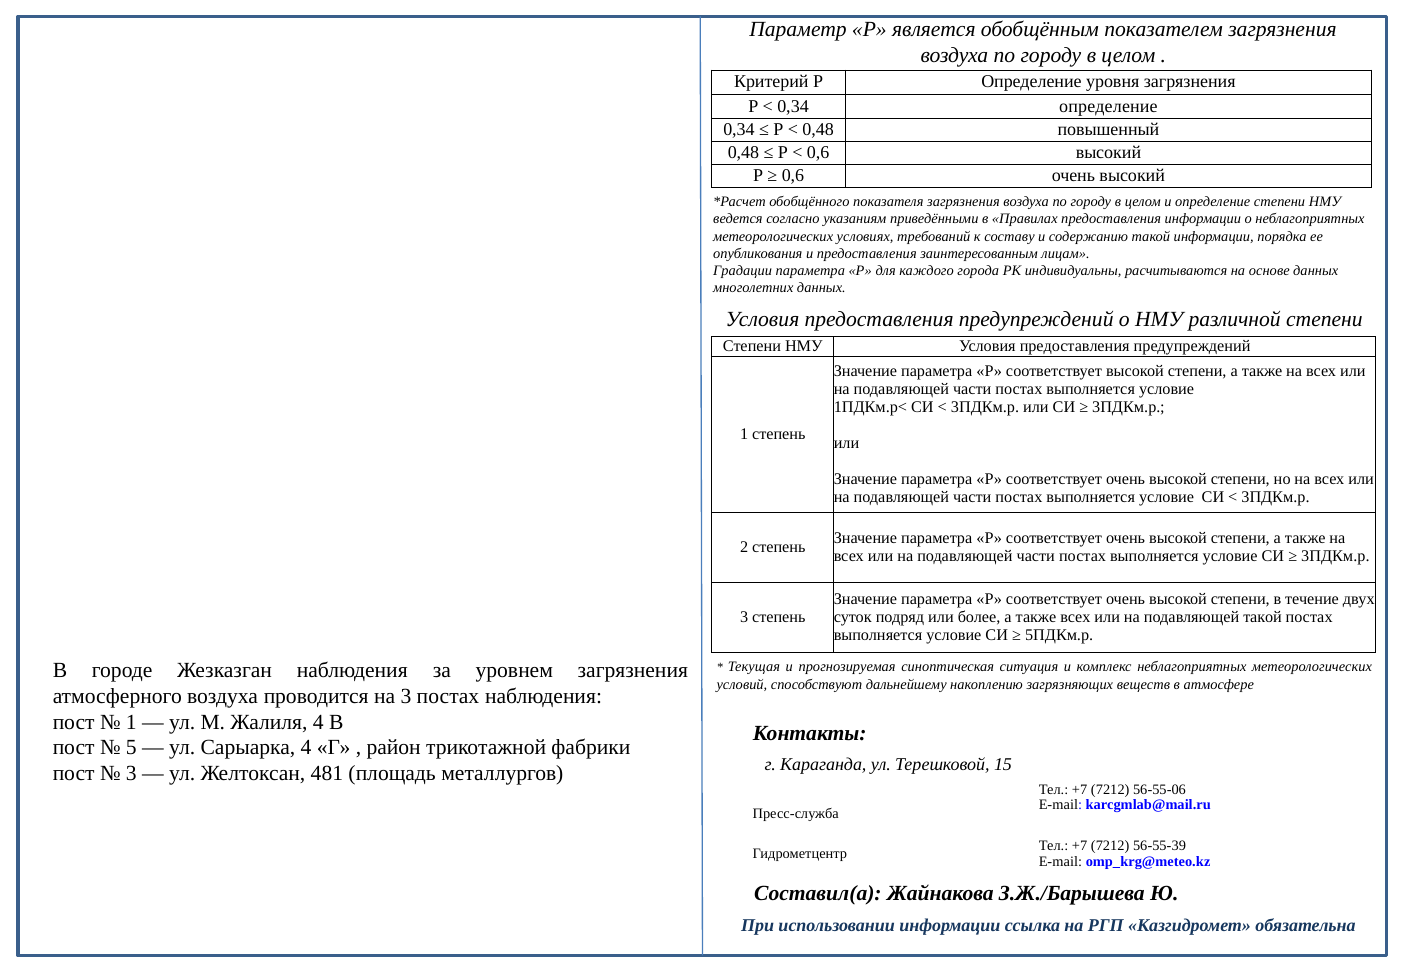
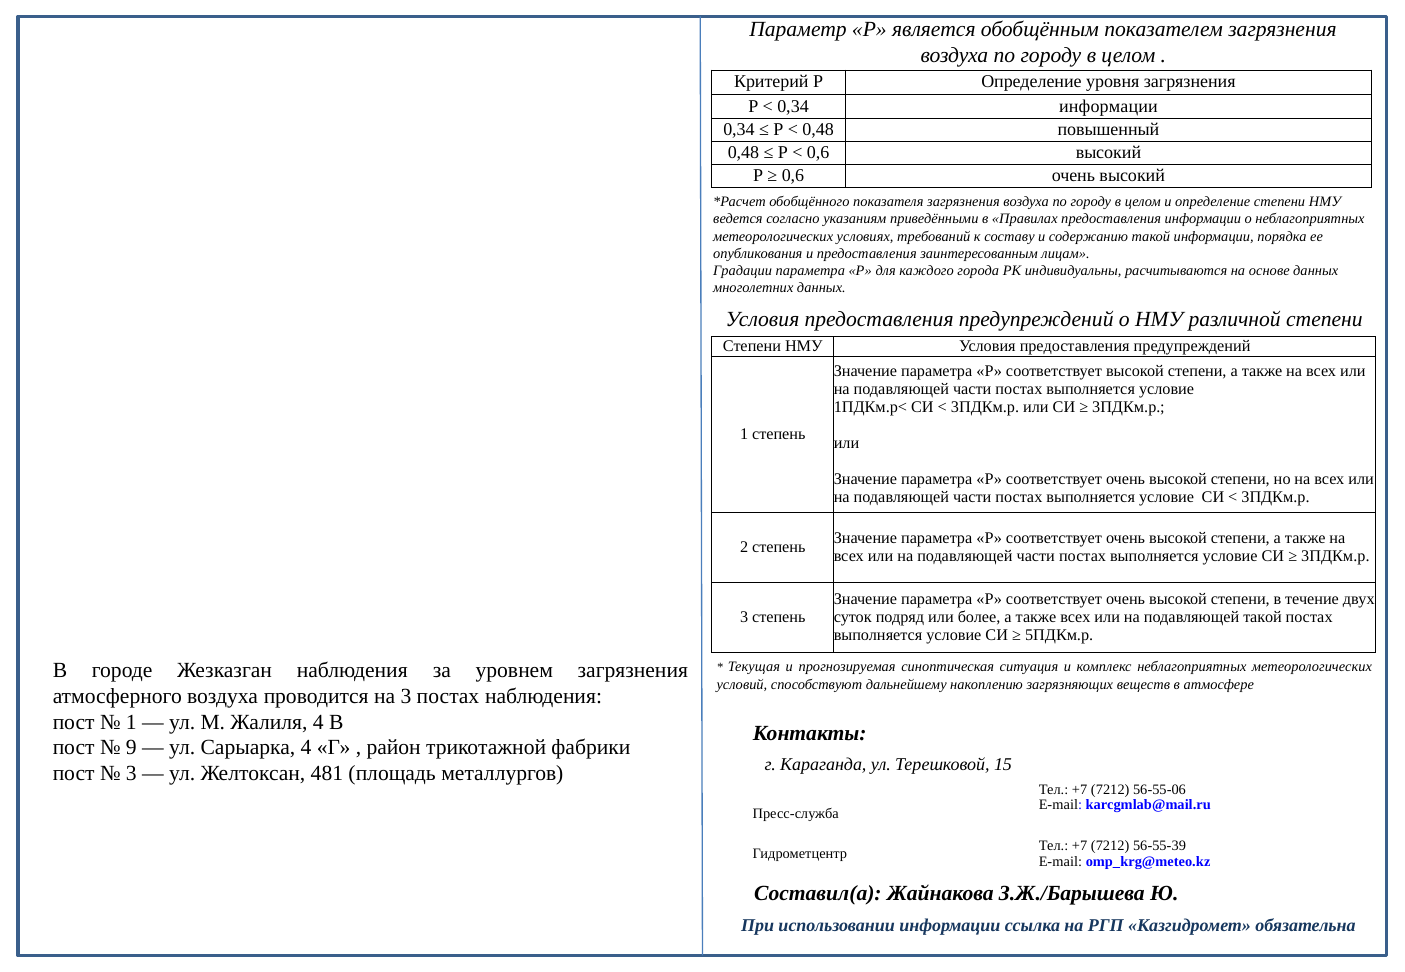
0,34 определение: определение -> информации
5: 5 -> 9
